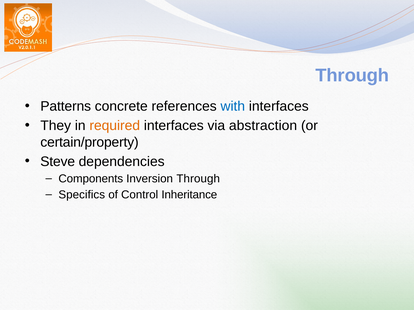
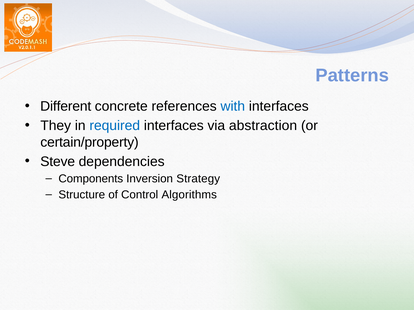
Through at (352, 75): Through -> Patterns
Patterns: Patterns -> Different
required colour: orange -> blue
Inversion Through: Through -> Strategy
Specifics: Specifics -> Structure
Inheritance: Inheritance -> Algorithms
